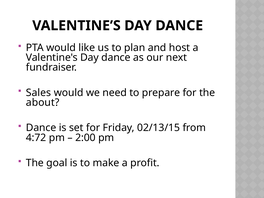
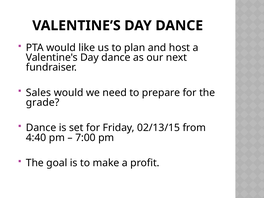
about: about -> grade
4:72: 4:72 -> 4:40
2:00: 2:00 -> 7:00
